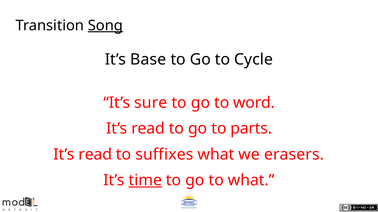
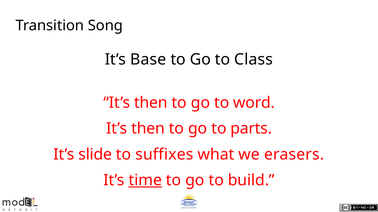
Song underline: present -> none
Cycle: Cycle -> Class
sure at (151, 103): sure -> then
read at (148, 129): read -> then
read at (95, 155): read -> slide
to what: what -> build
